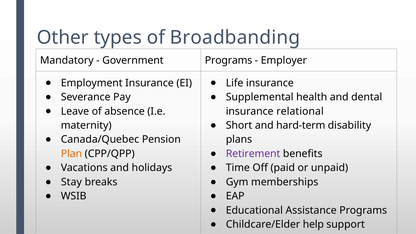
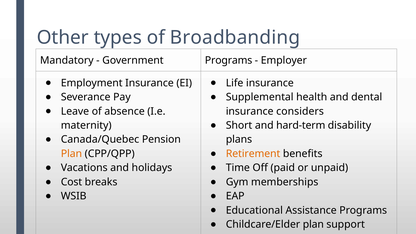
relational: relational -> considers
Retirement colour: purple -> orange
Stay: Stay -> Cost
Childcare/Elder help: help -> plan
